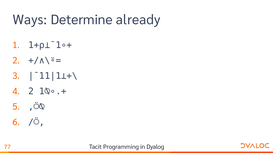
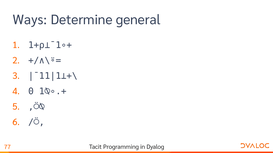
already: already -> general
2 at (31, 92): 2 -> 0
